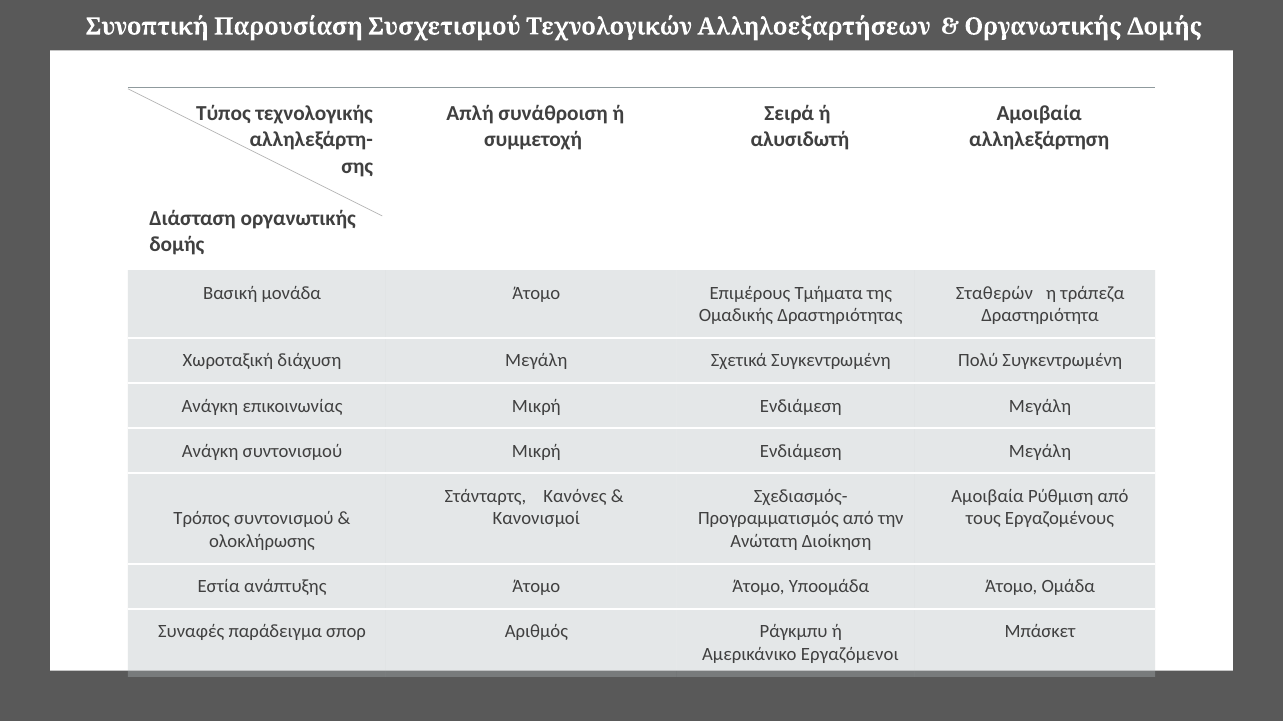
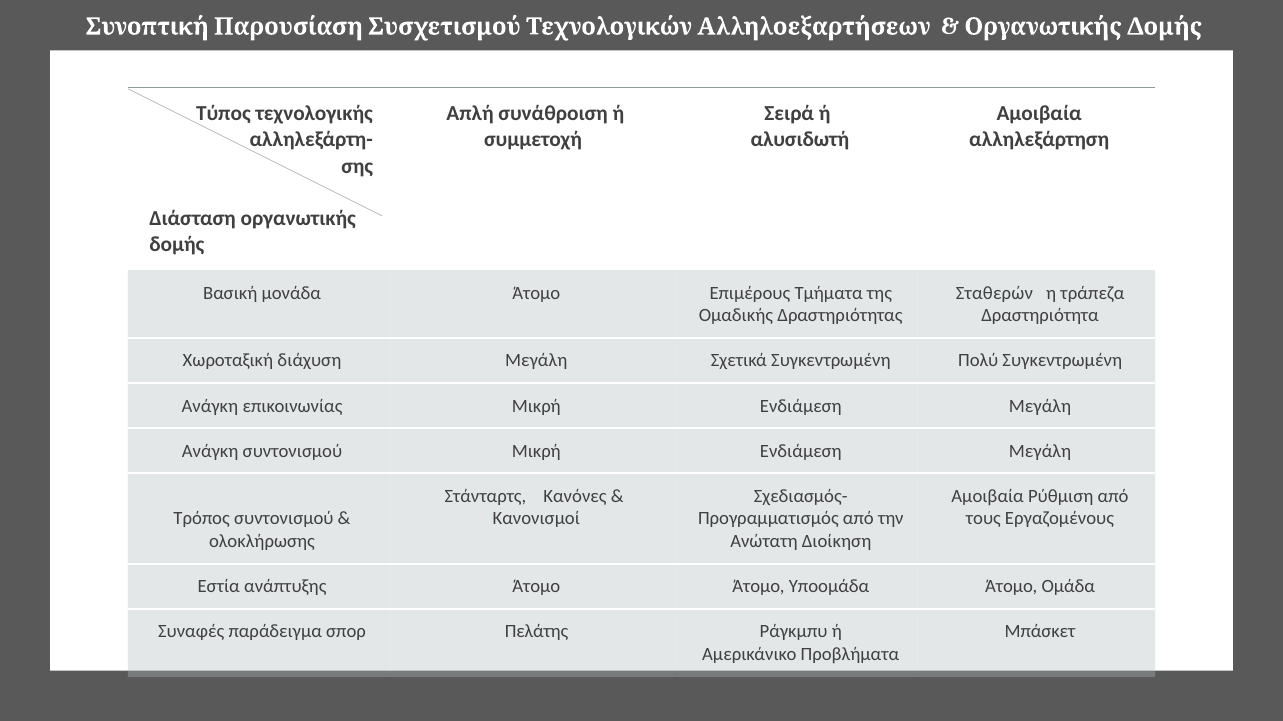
Αριθμός: Αριθμός -> Πελάτης
Εργαζόμενοι: Εργαζόμενοι -> Προβλήματα
